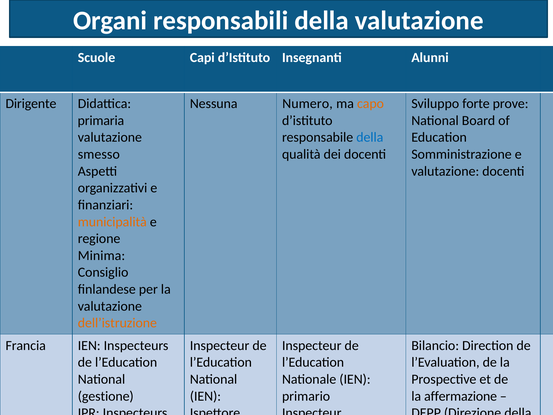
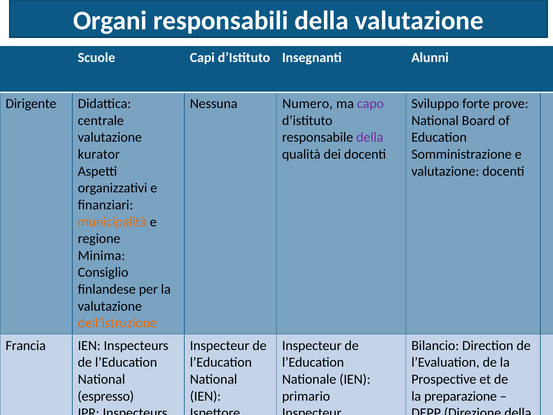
capo at (370, 104) colour: orange -> purple
primaria at (101, 120): primaria -> centrale
della at (370, 137) colour: blue -> purple
smesso at (99, 154): smesso -> kurator
gestione at (106, 396): gestione -> espresso
la affermazione: affermazione -> preparazione
